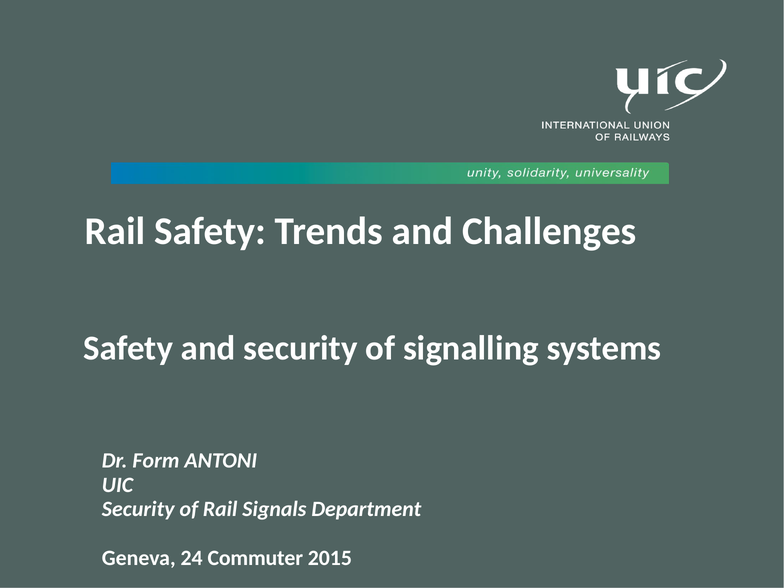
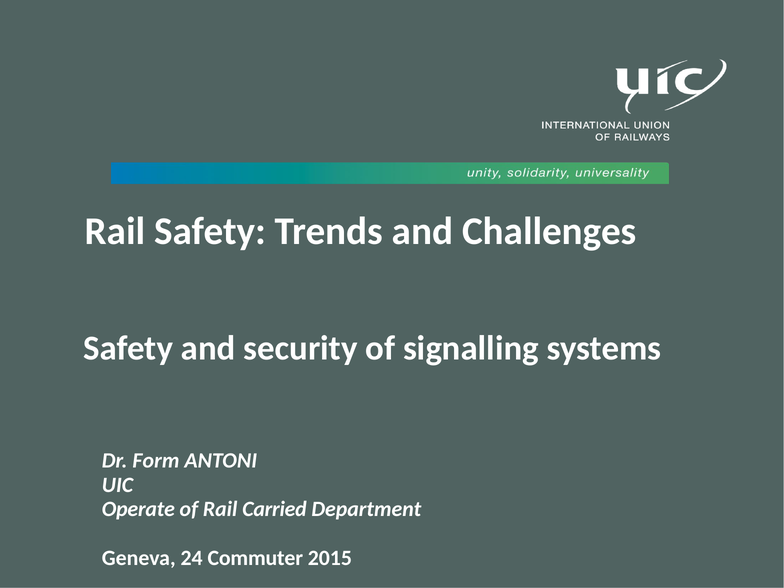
Security at (138, 509): Security -> Operate
Signals: Signals -> Carried
